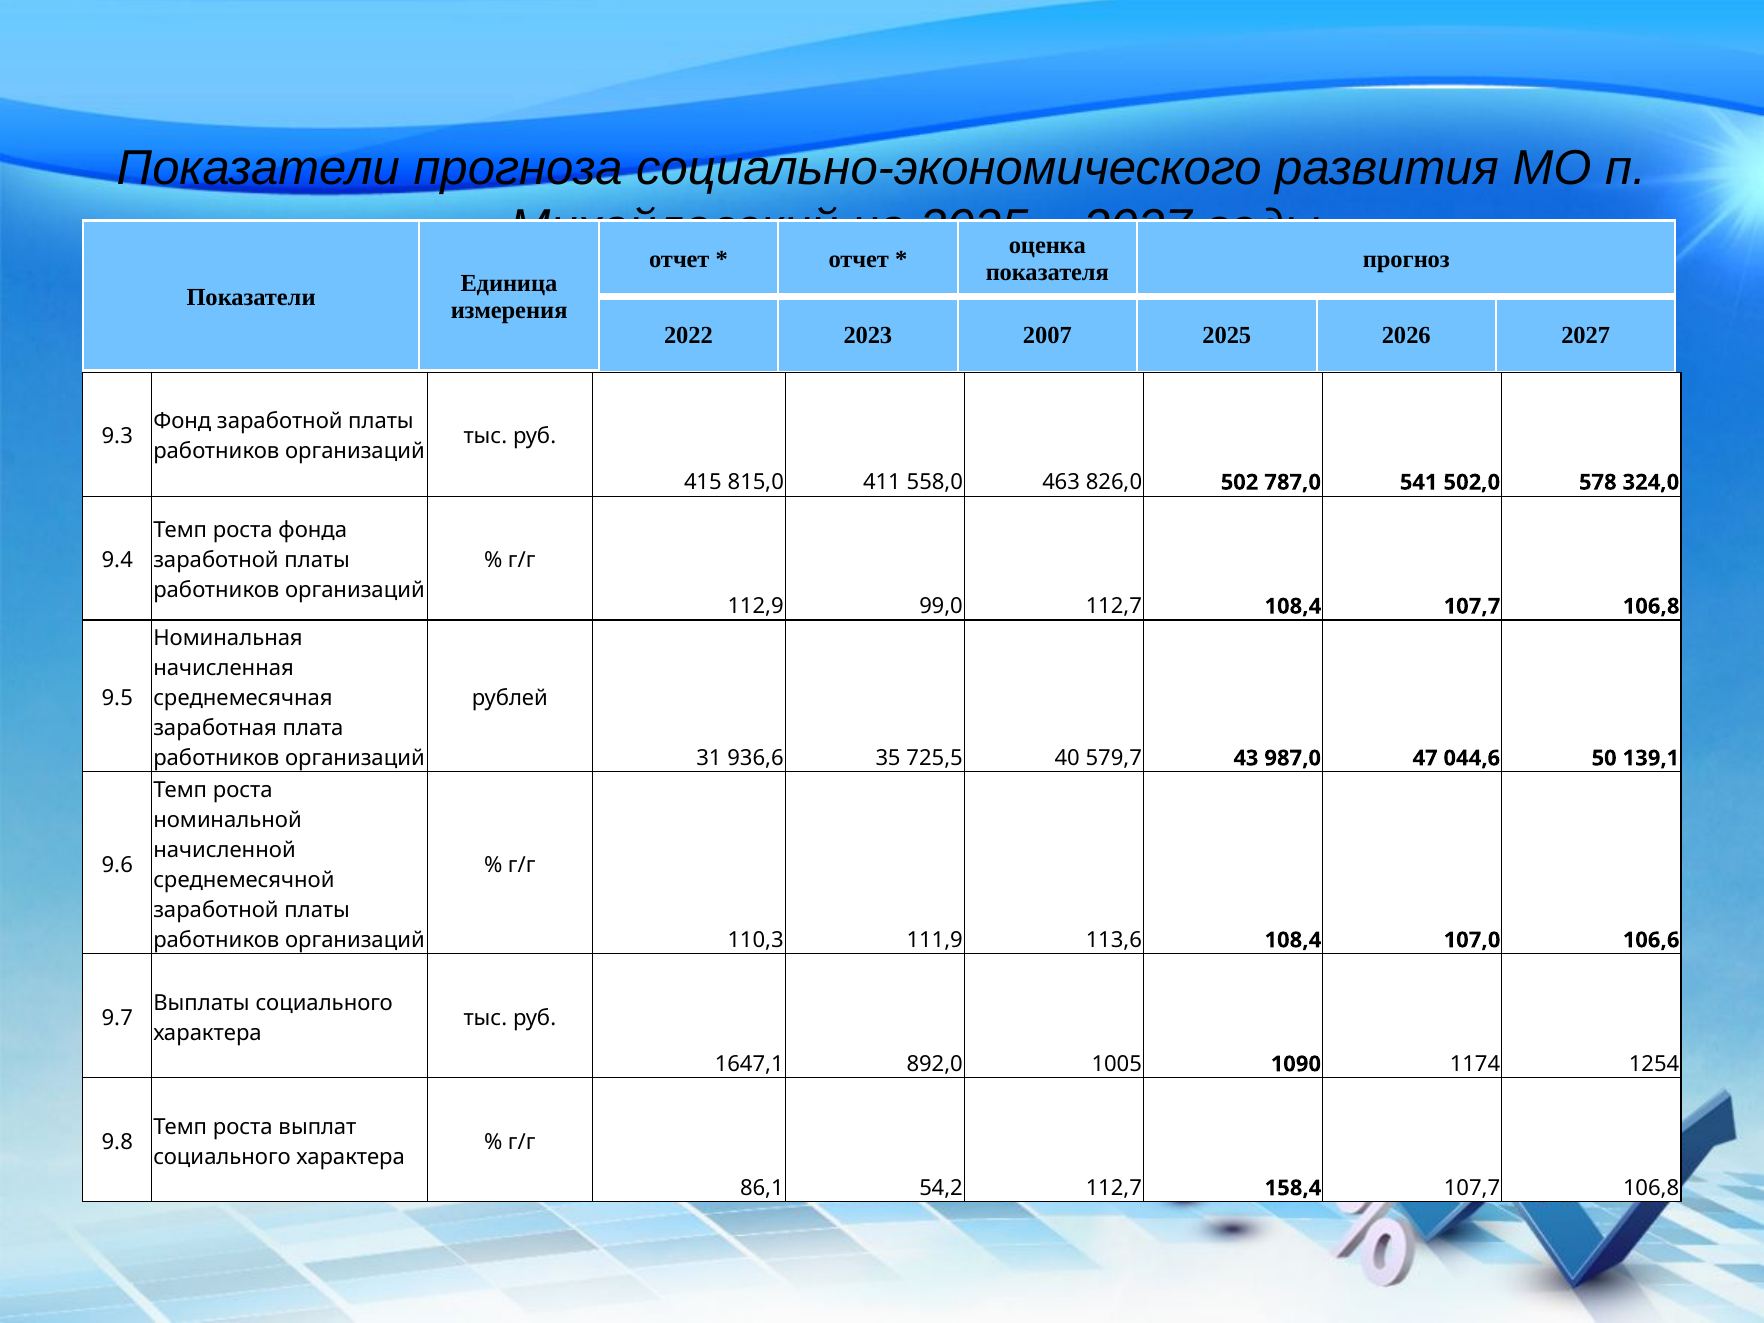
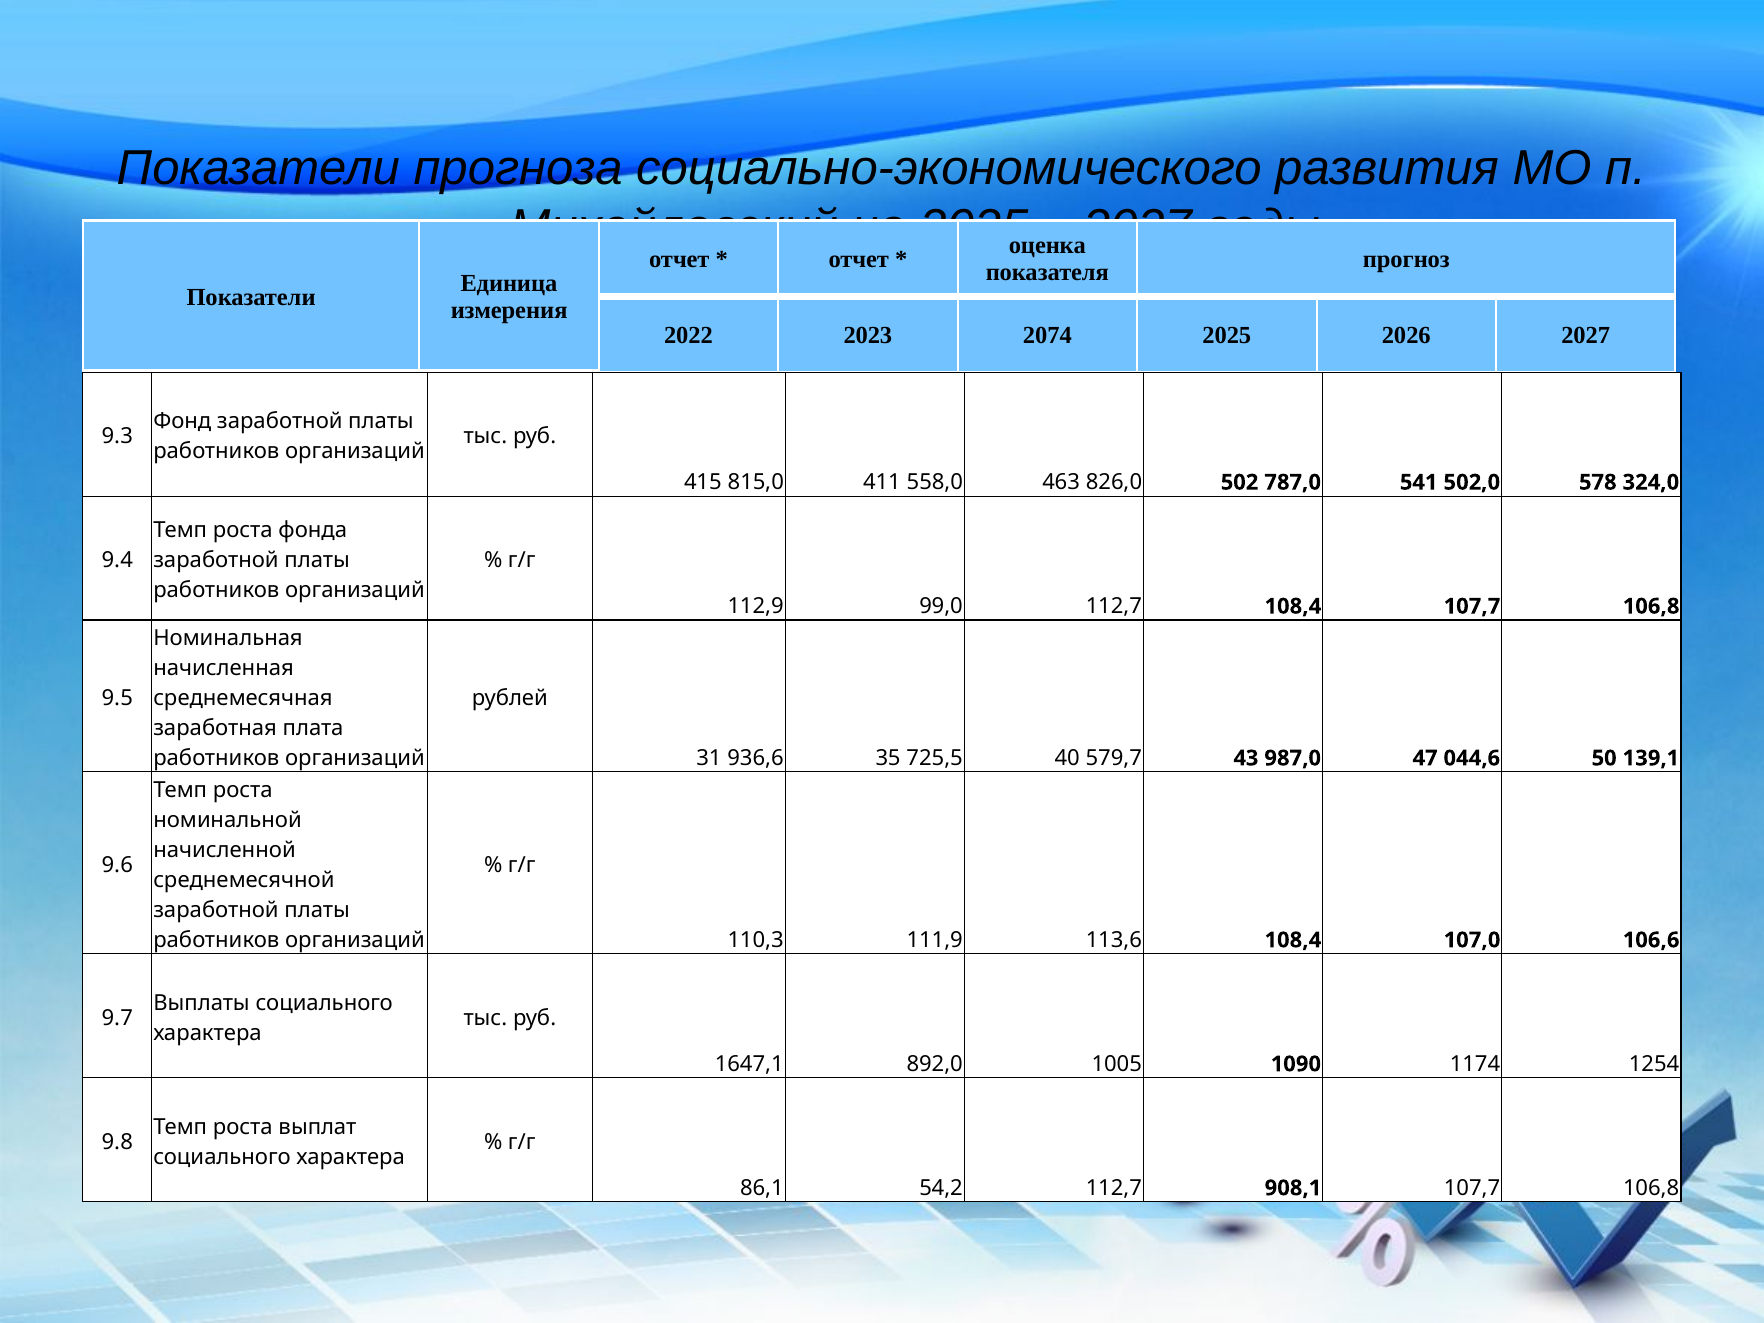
2007: 2007 -> 2074
158,4: 158,4 -> 908,1
